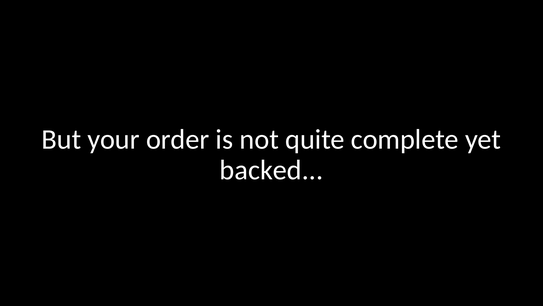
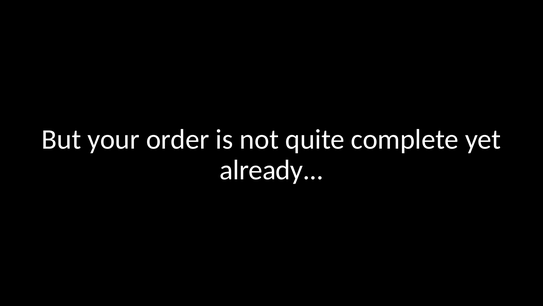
backed: backed -> already
